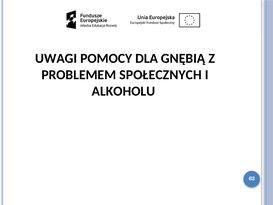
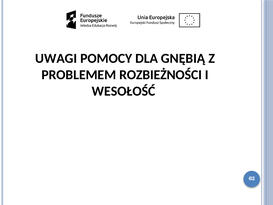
SPOŁECZNYCH: SPOŁECZNYCH -> ROZBIEŻNOŚCI
ALKOHOLU: ALKOHOLU -> WESOŁOŚĆ
